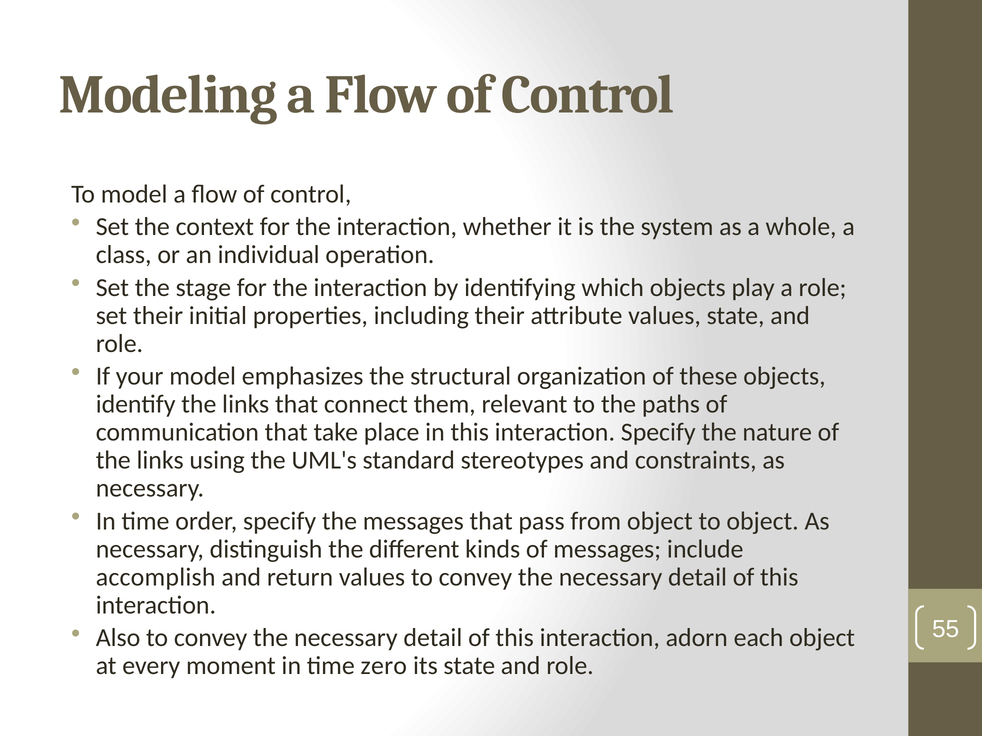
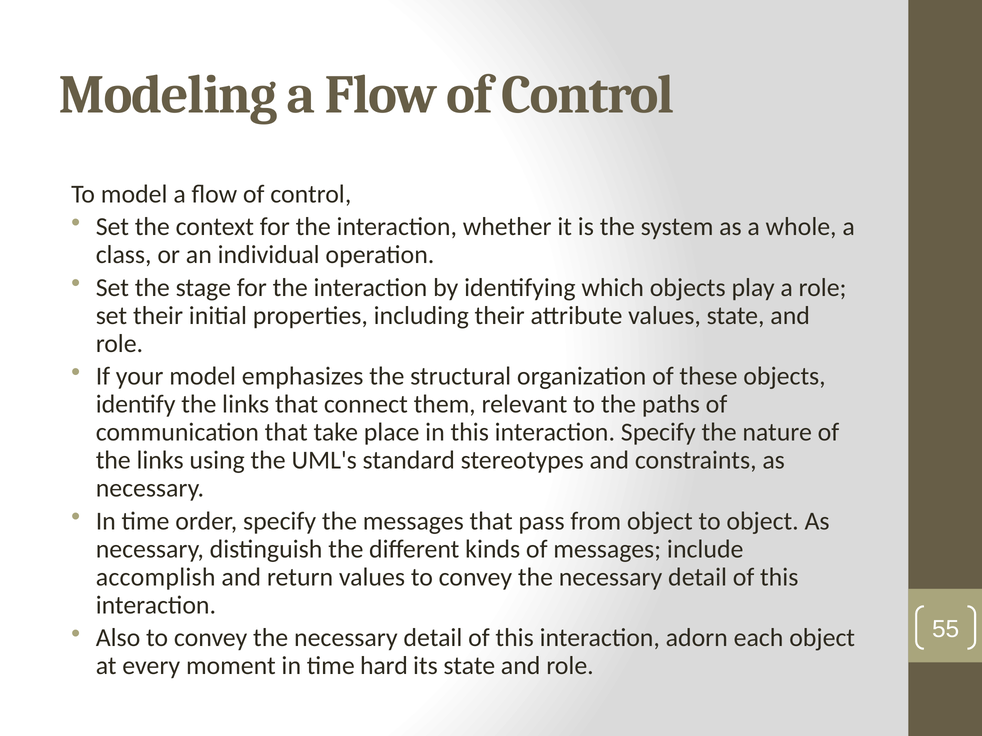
zero: zero -> hard
